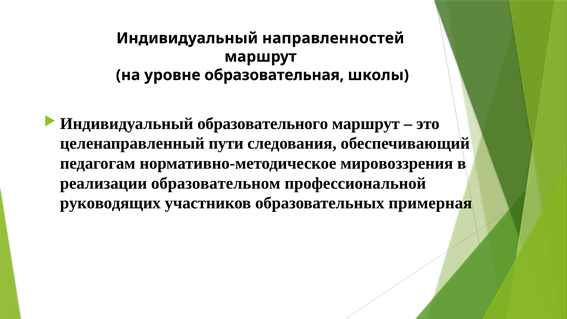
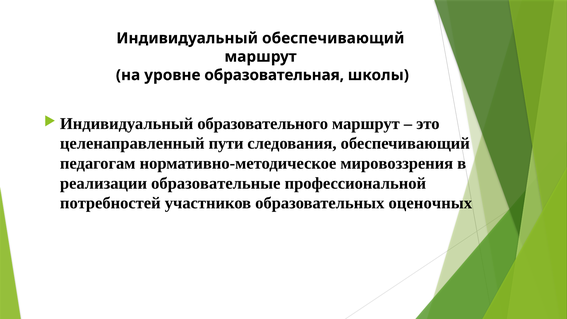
Индивидуальный направленностей: направленностей -> обеспечивающий
образовательном: образовательном -> образовательные
руководящих: руководящих -> потребностей
примерная: примерная -> оценочных
